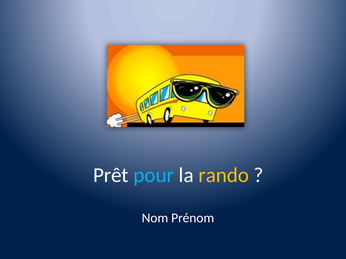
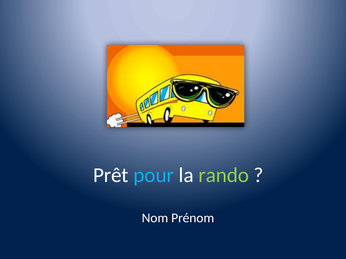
rando colour: yellow -> light green
